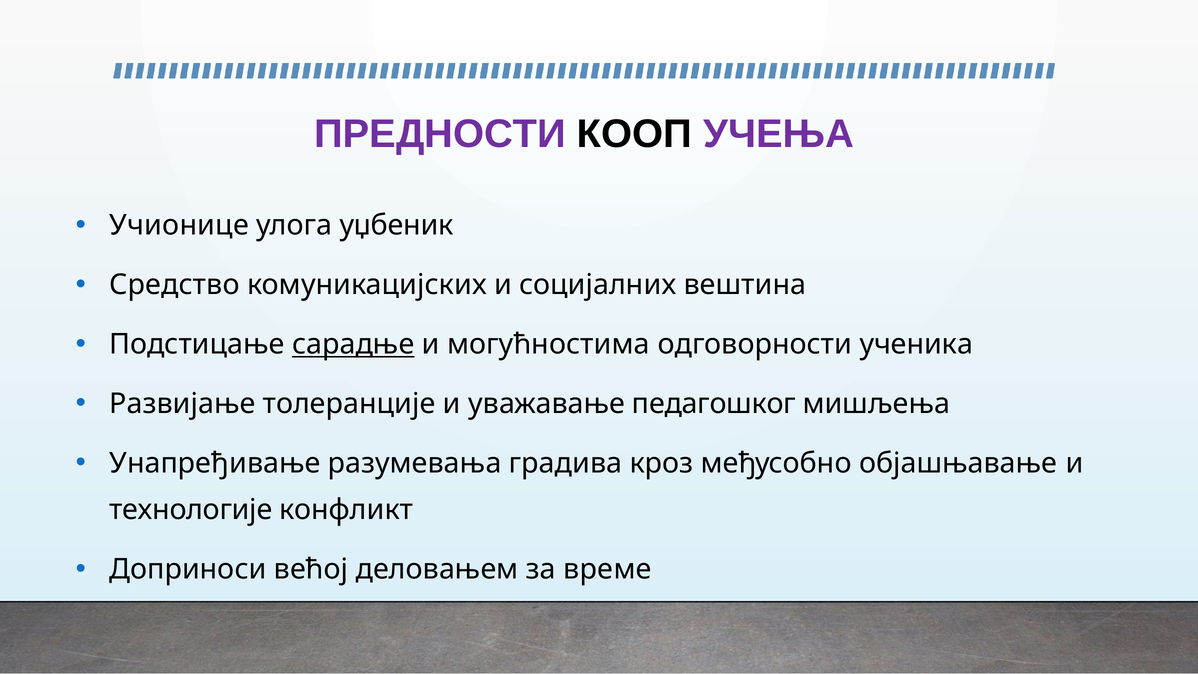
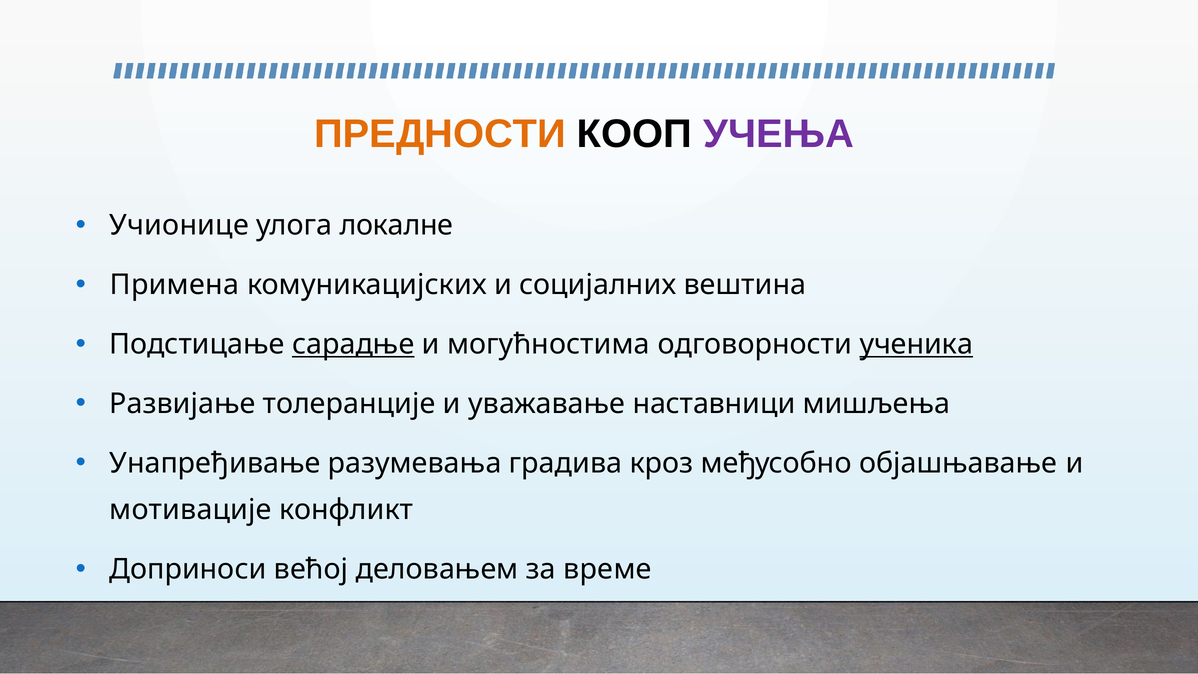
ПРЕДНОСТИ colour: purple -> orange
уџбеник: уџбеник -> локалне
Средство: Средство -> Примена
ученика underline: none -> present
педагошког: педагошког -> наставници
технологије: технологије -> мотивације
